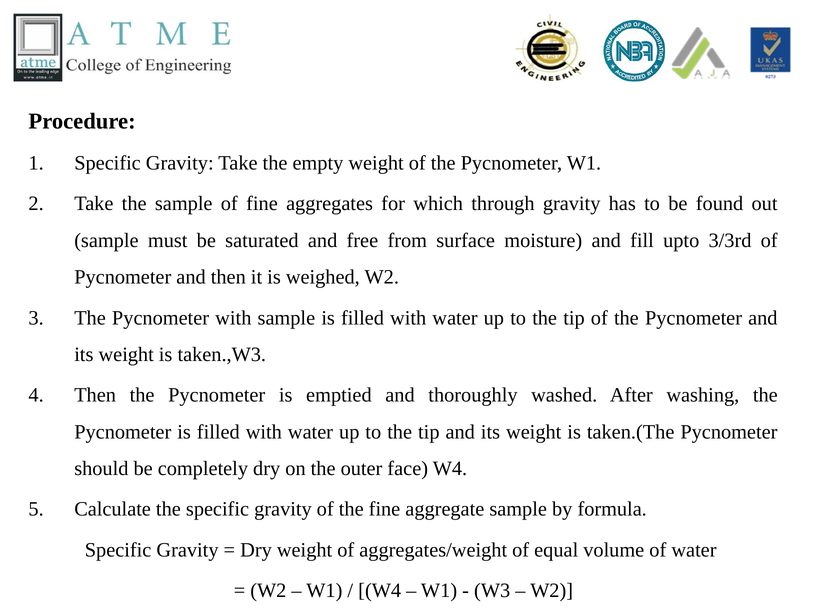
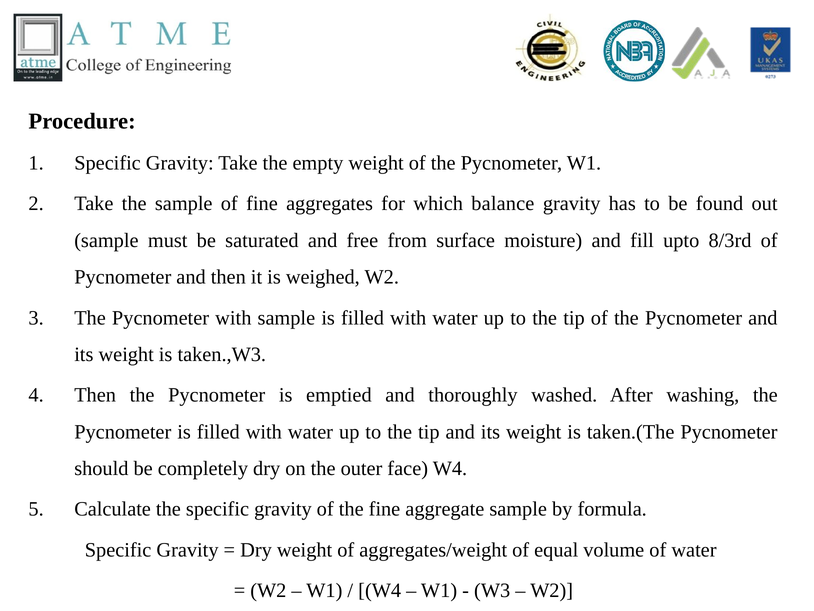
through: through -> balance
3/3rd: 3/3rd -> 8/3rd
